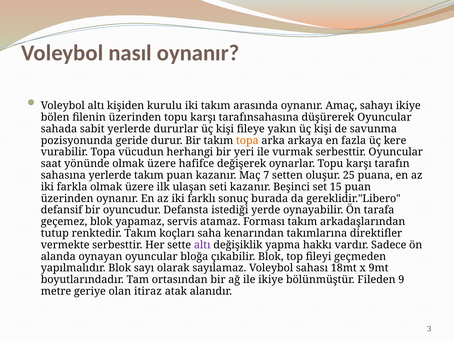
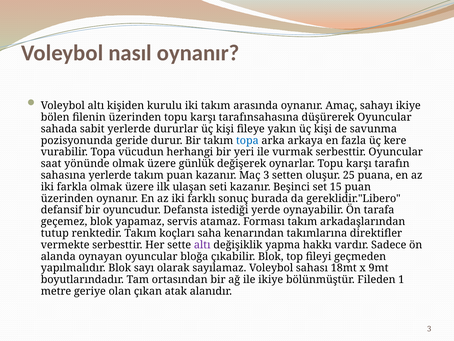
topa at (247, 140) colour: orange -> blue
hafifce: hafifce -> günlük
Maç 7: 7 -> 3
9: 9 -> 1
itiraz: itiraz -> çıkan
